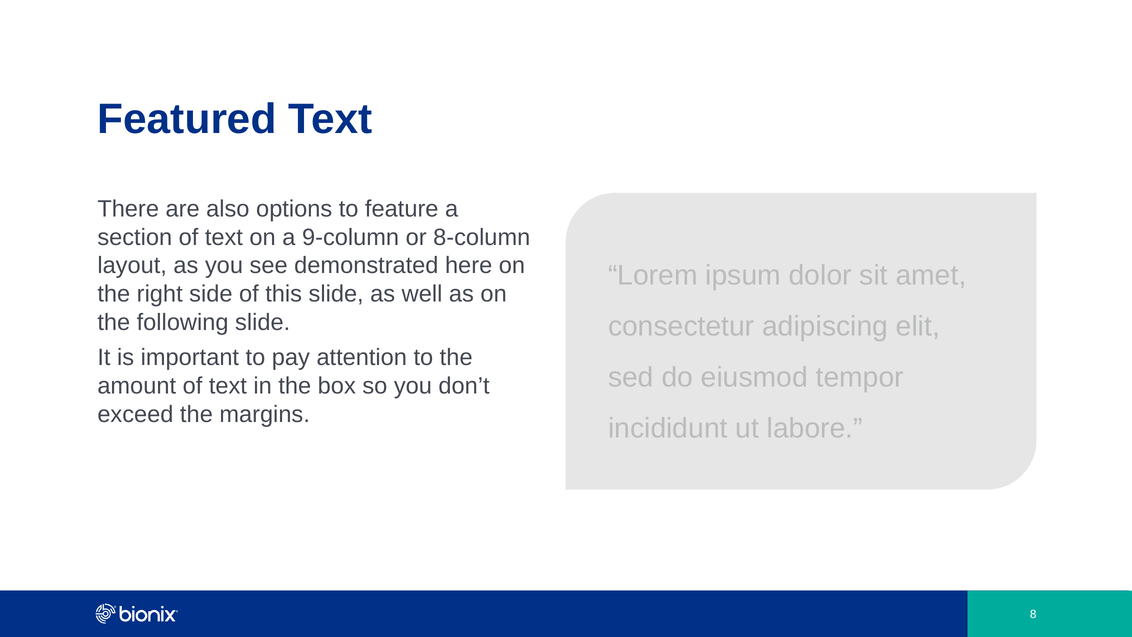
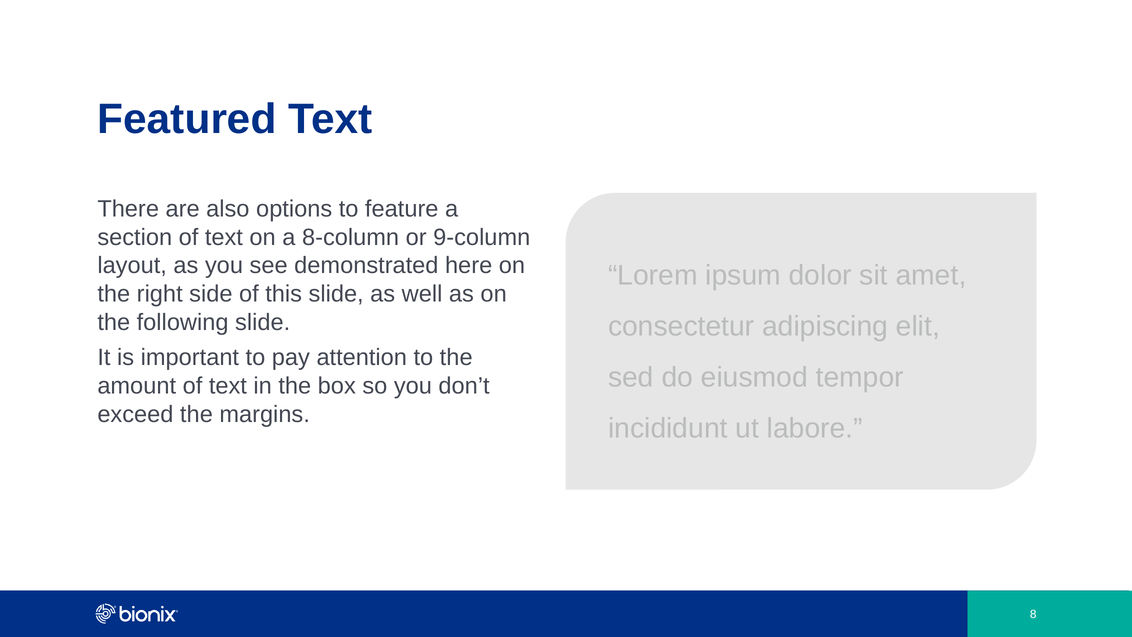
9-column: 9-column -> 8-column
8-column: 8-column -> 9-column
